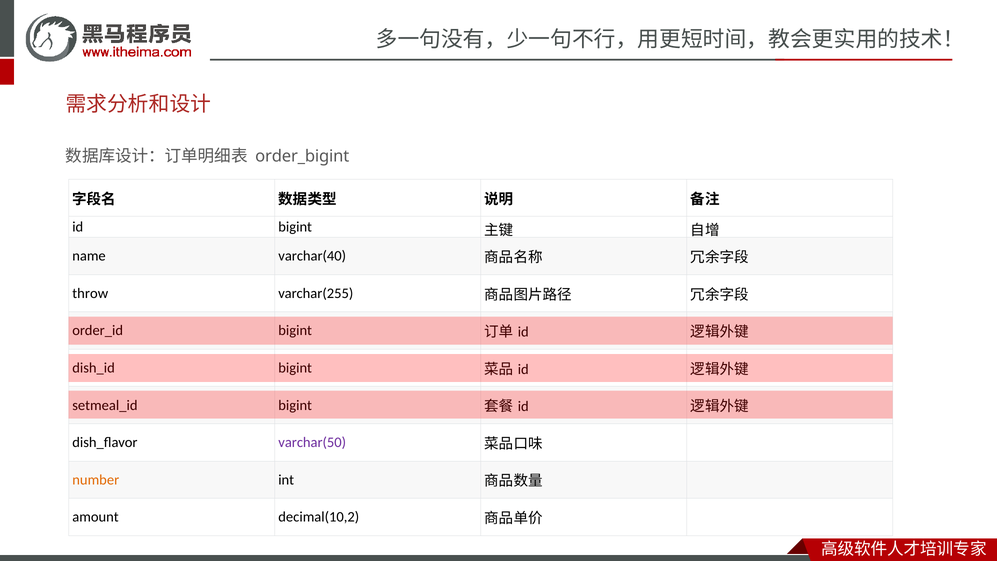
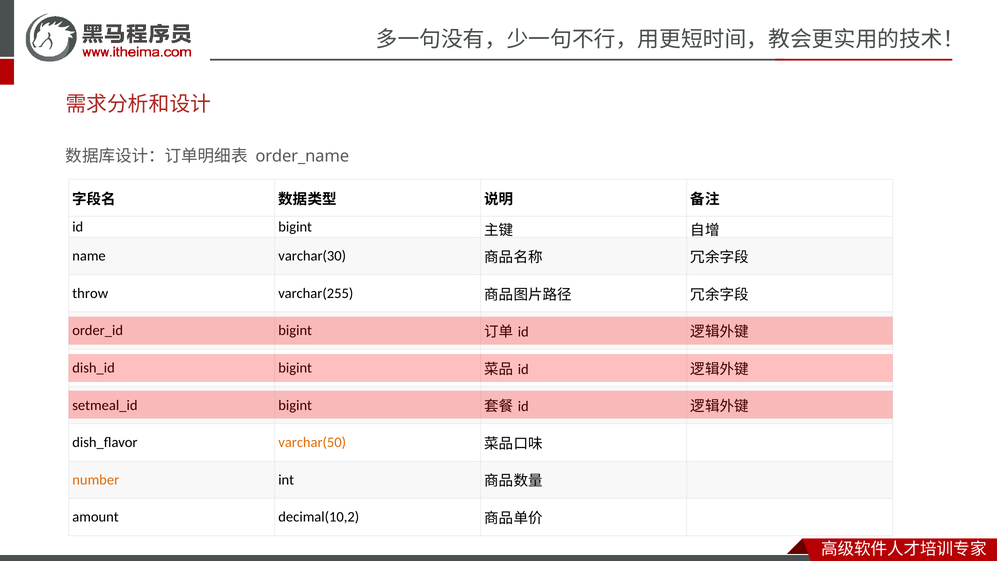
order_bigint: order_bigint -> order_name
varchar(40: varchar(40 -> varchar(30
varchar(50 colour: purple -> orange
